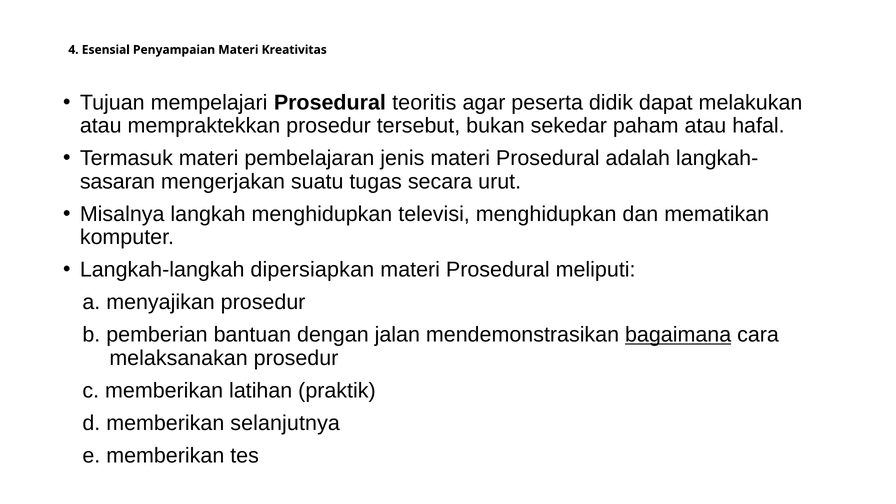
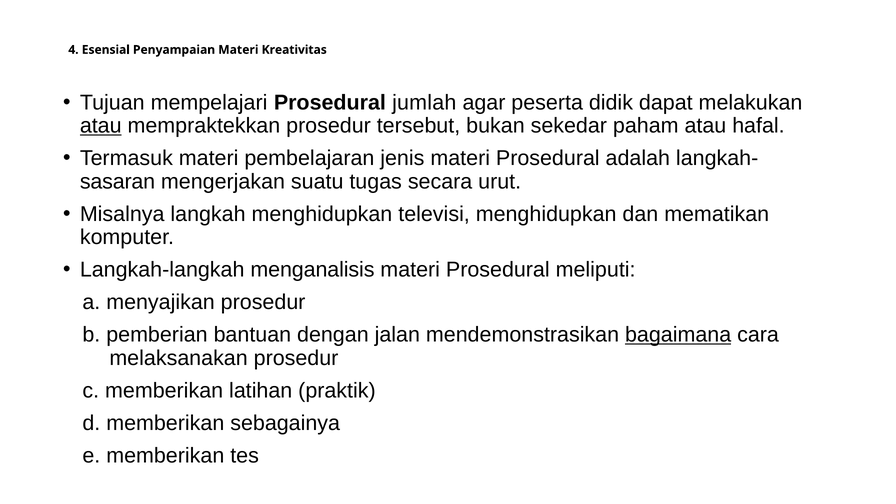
teoritis: teoritis -> jumlah
atau at (101, 126) underline: none -> present
dipersiapkan: dipersiapkan -> menganalisis
selanjutnya: selanjutnya -> sebagainya
